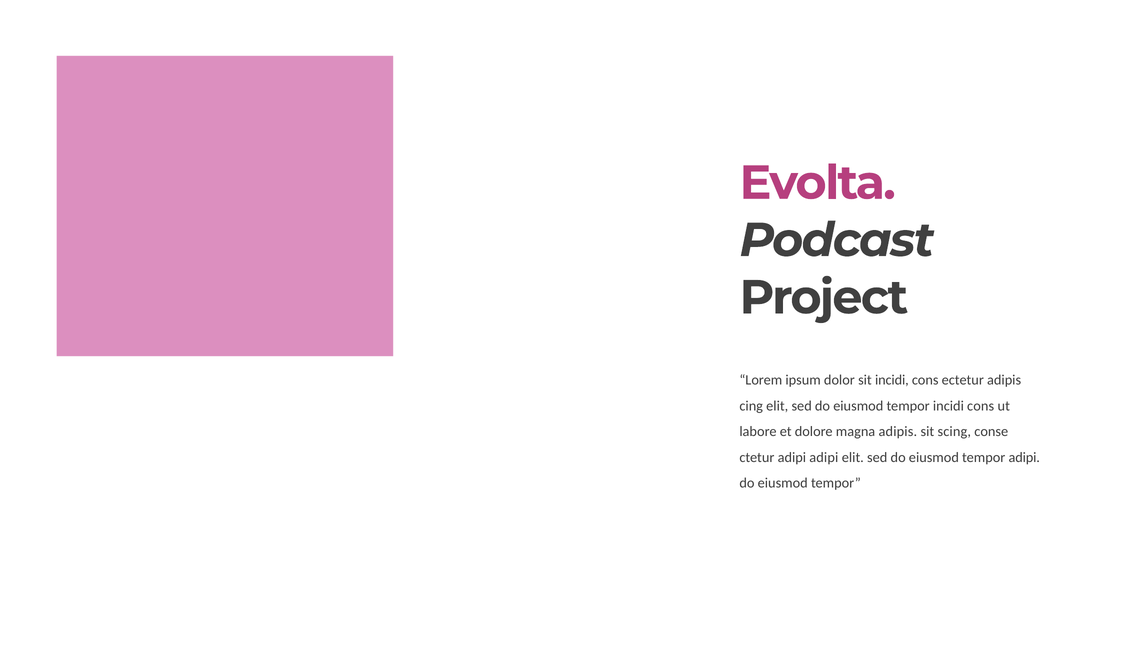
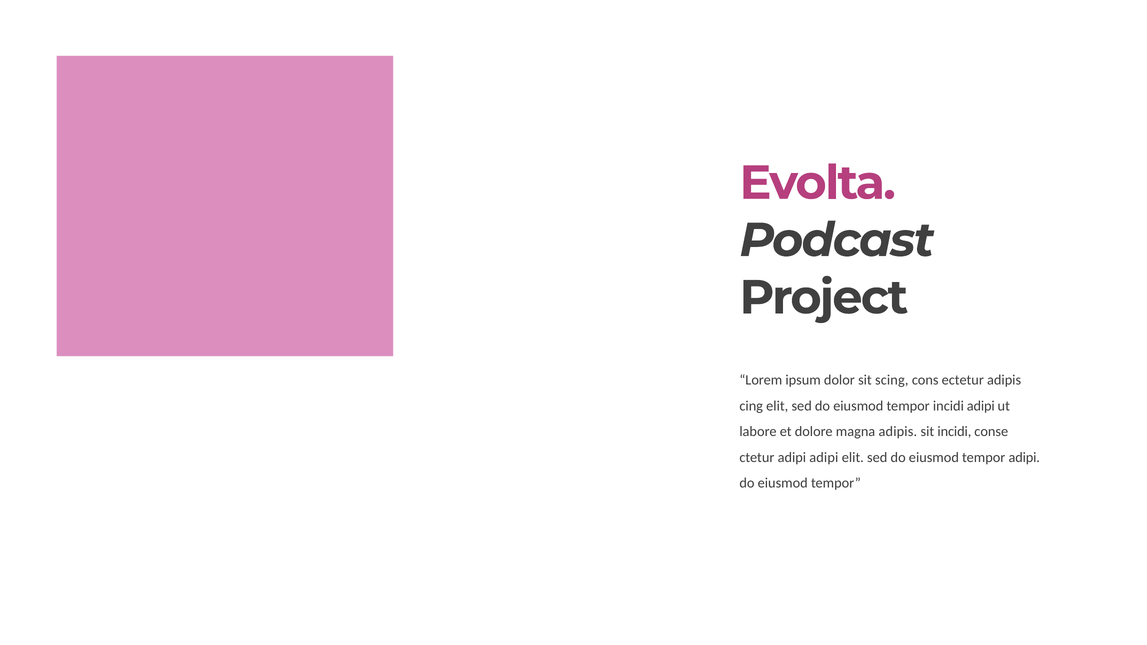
sit incidi: incidi -> scing
tempor incidi cons: cons -> adipi
sit scing: scing -> incidi
